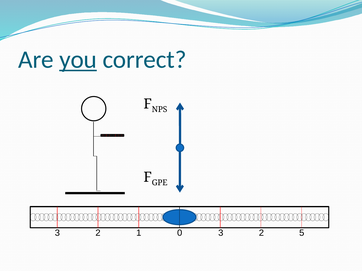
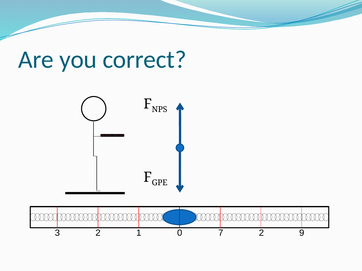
you underline: present -> none
0 3: 3 -> 7
5: 5 -> 9
